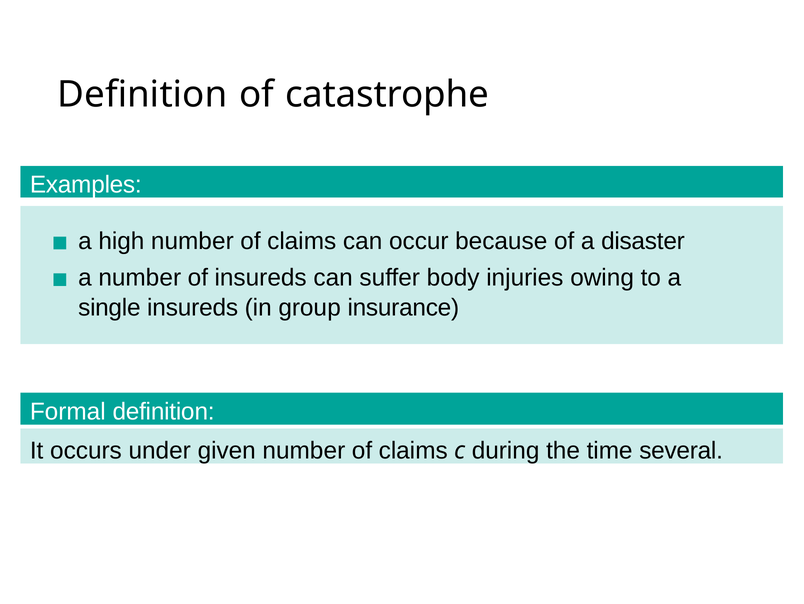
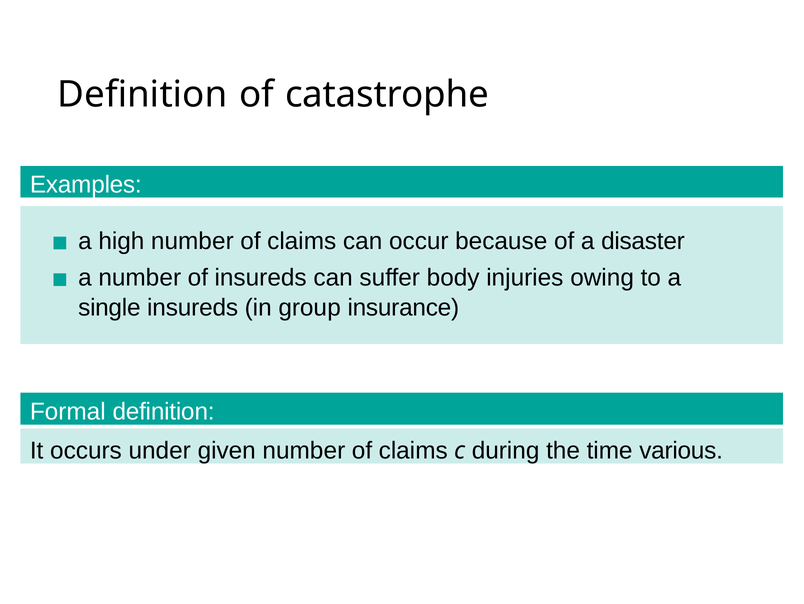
several: several -> various
